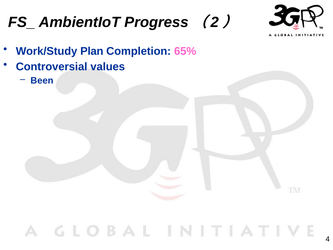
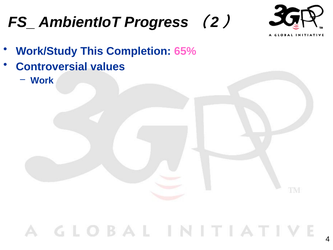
Plan: Plan -> This
Been: Been -> Work
